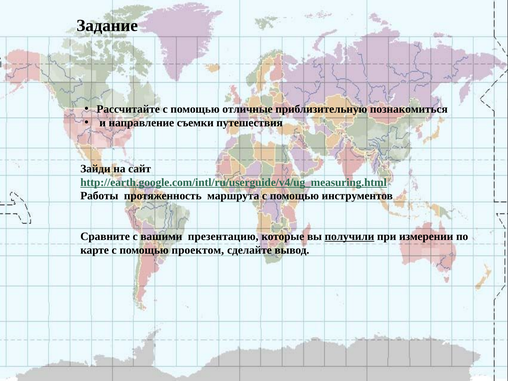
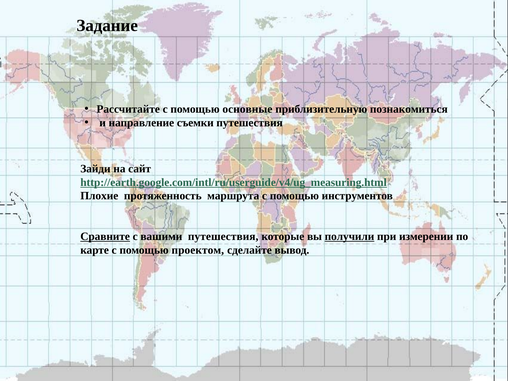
отличные: отличные -> основные
Работы: Работы -> Плохие
Сравните underline: none -> present
вашими презентацию: презентацию -> путешествия
